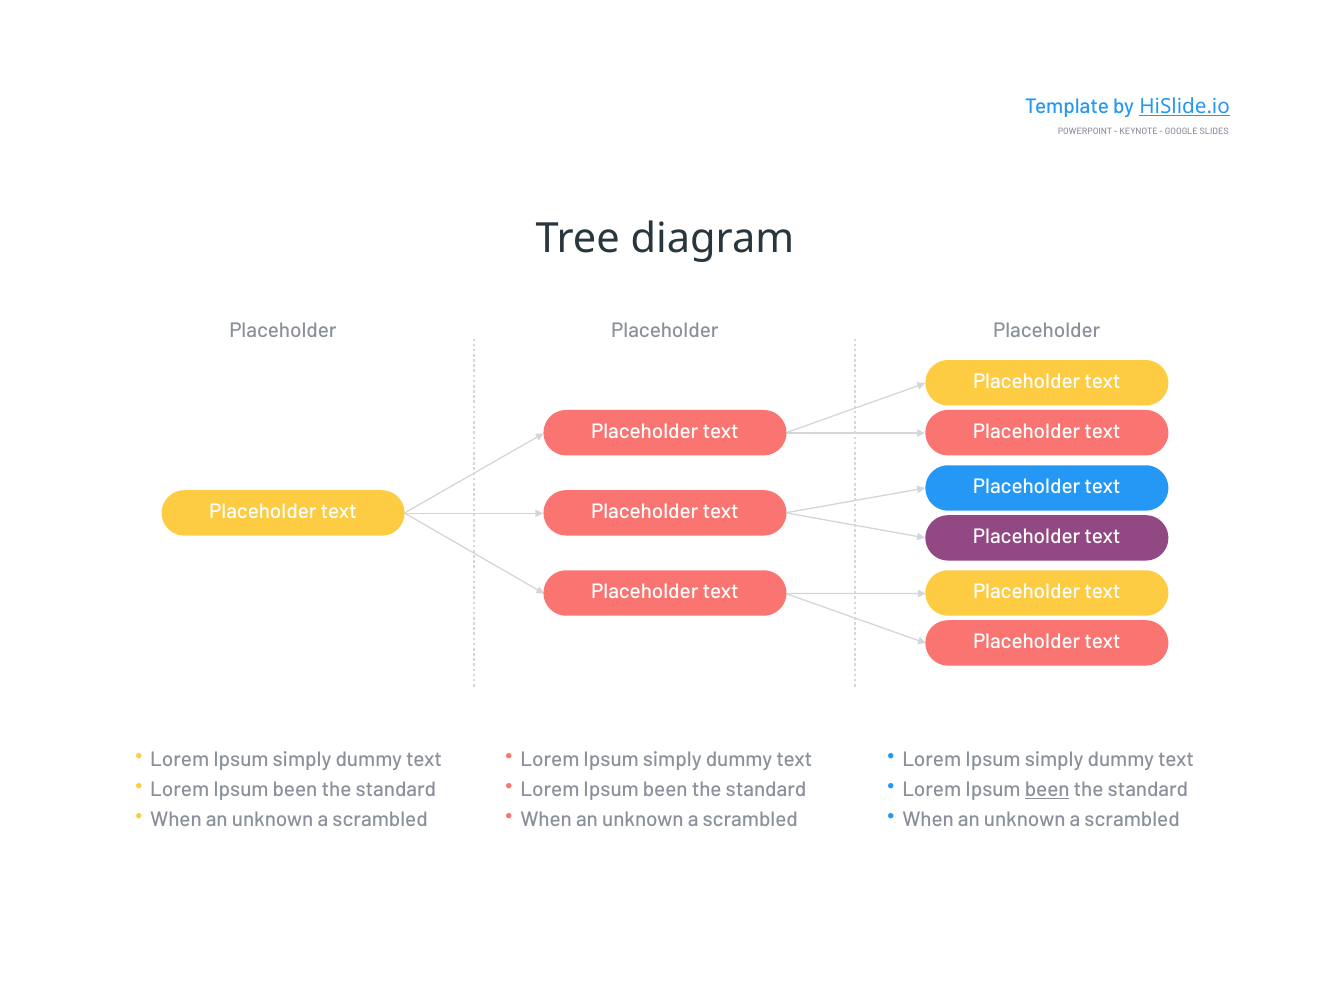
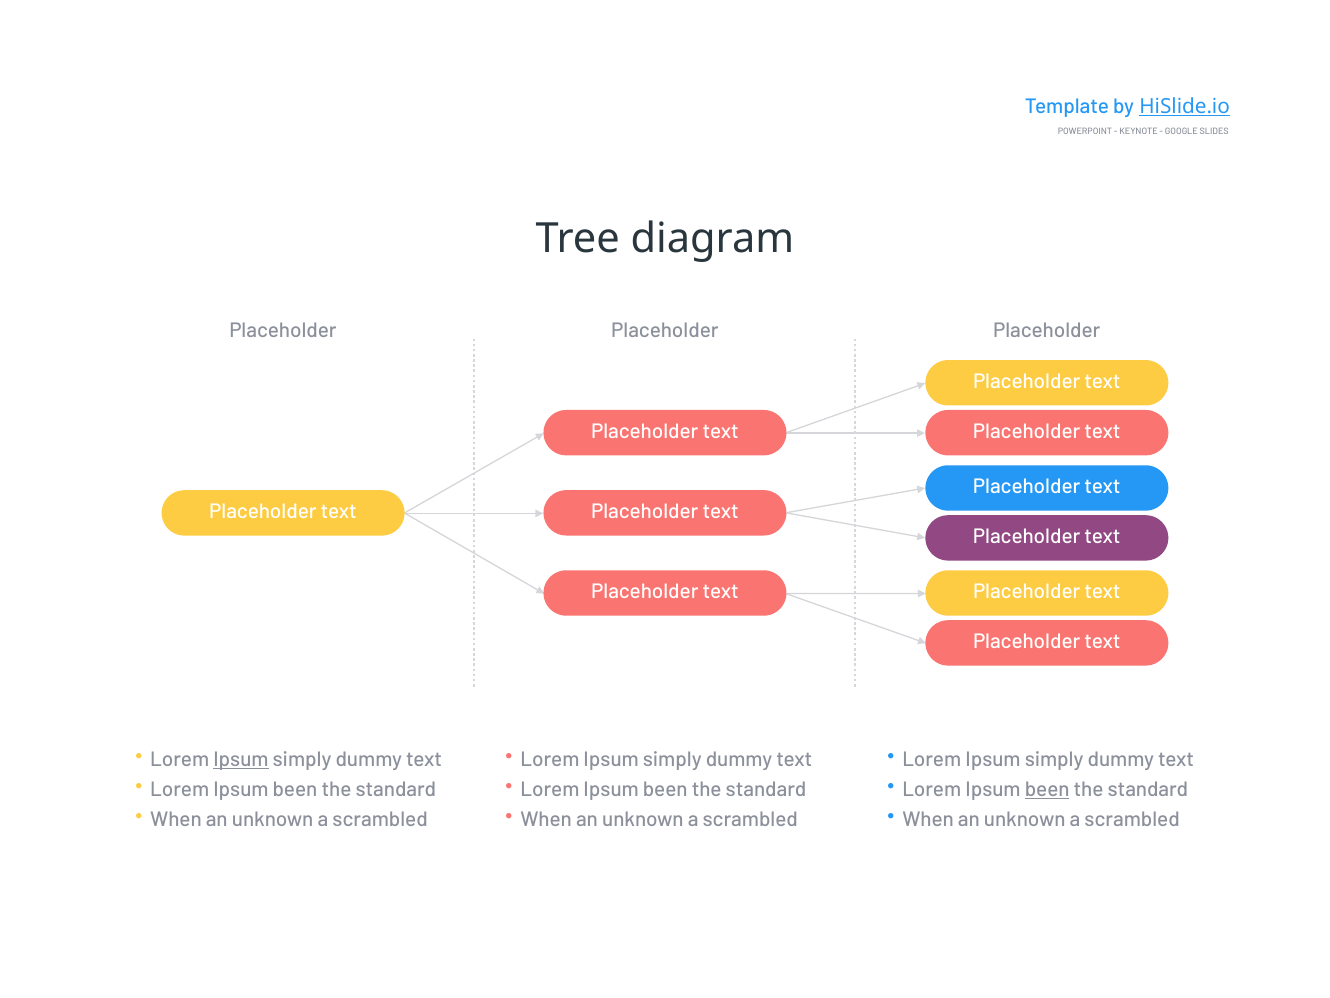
Ipsum at (241, 759) underline: none -> present
